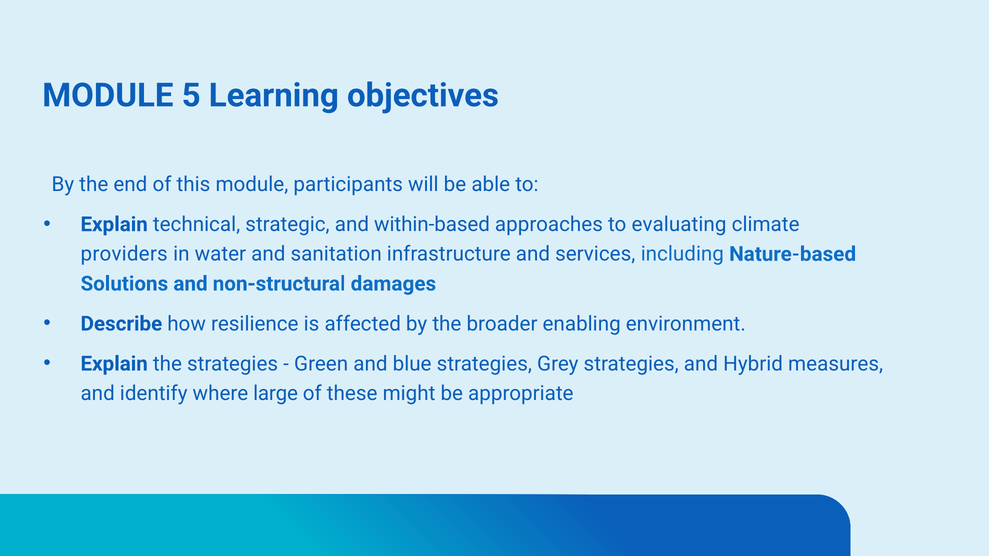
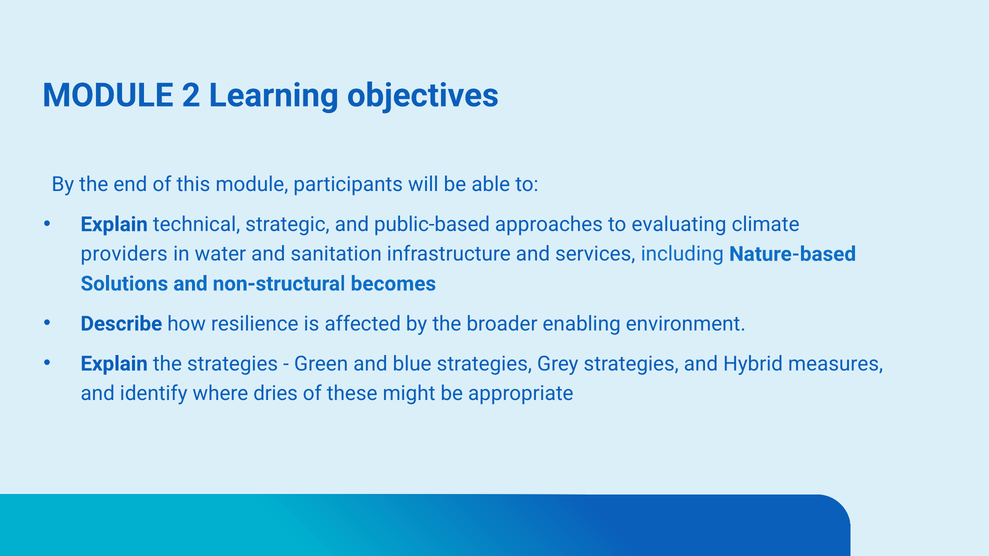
5: 5 -> 2
within-based: within-based -> public-based
damages: damages -> becomes
large: large -> dries
